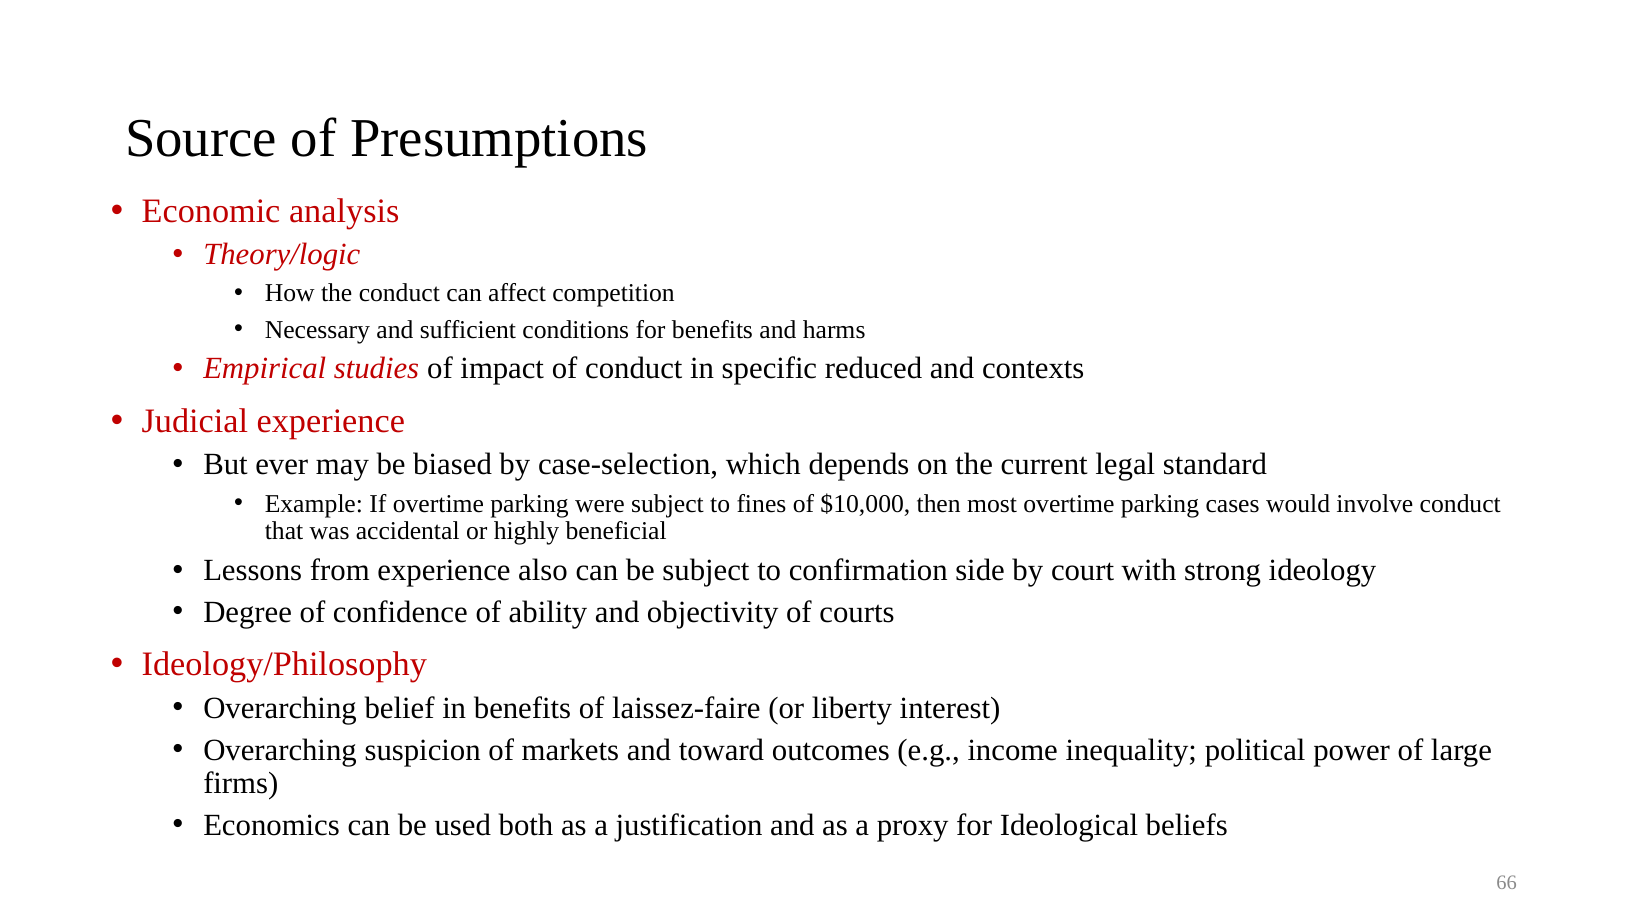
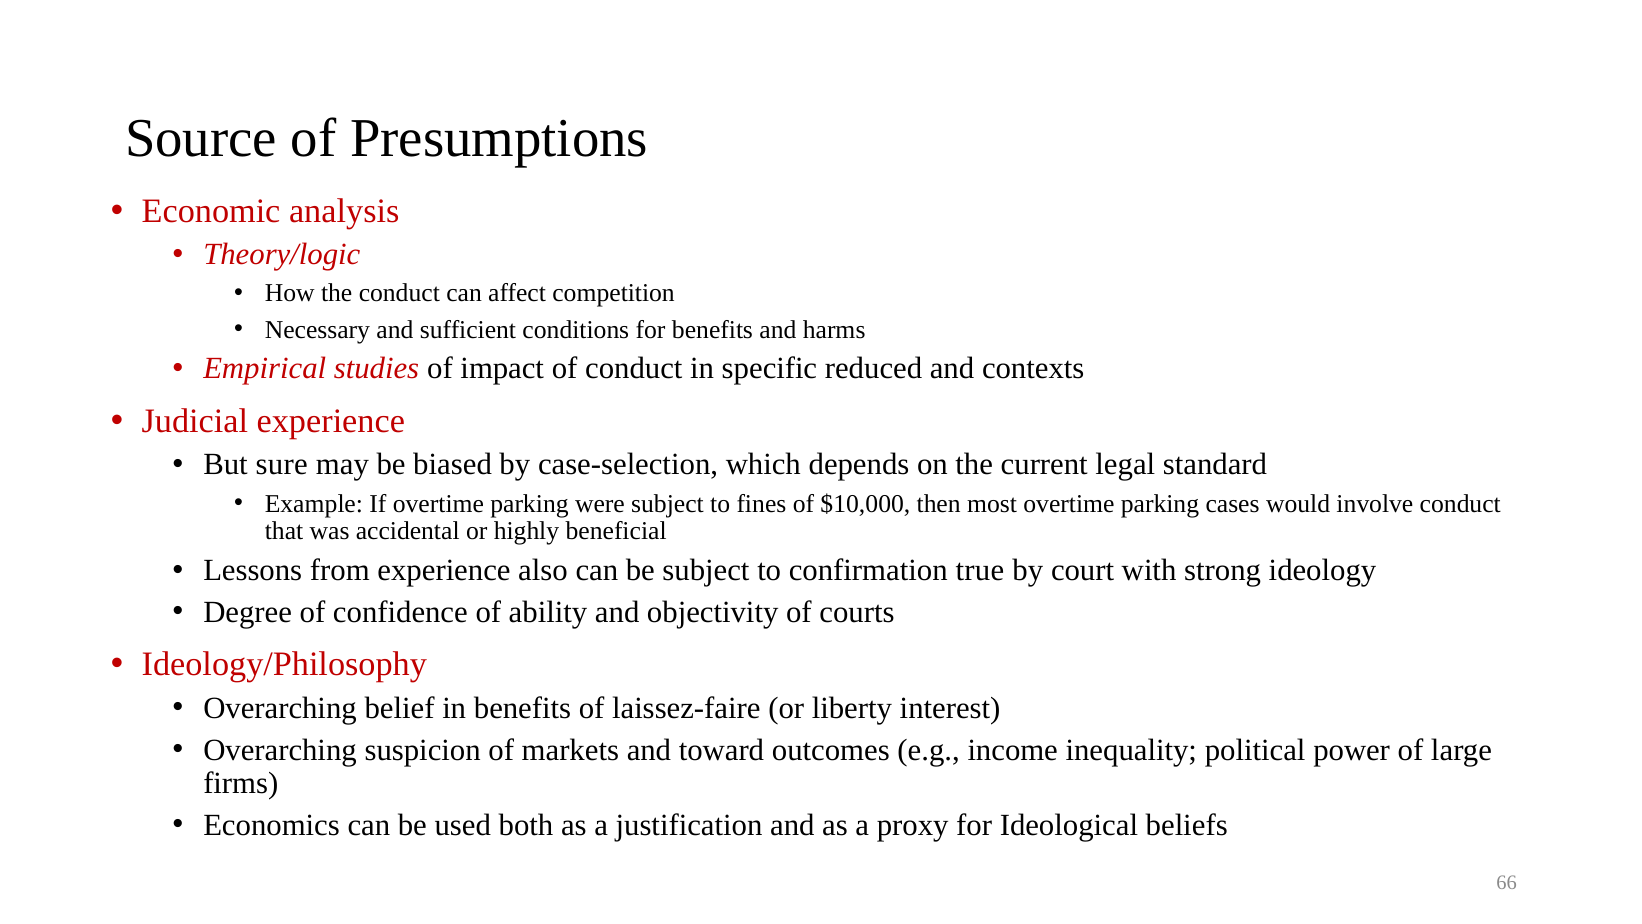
ever: ever -> sure
side: side -> true
